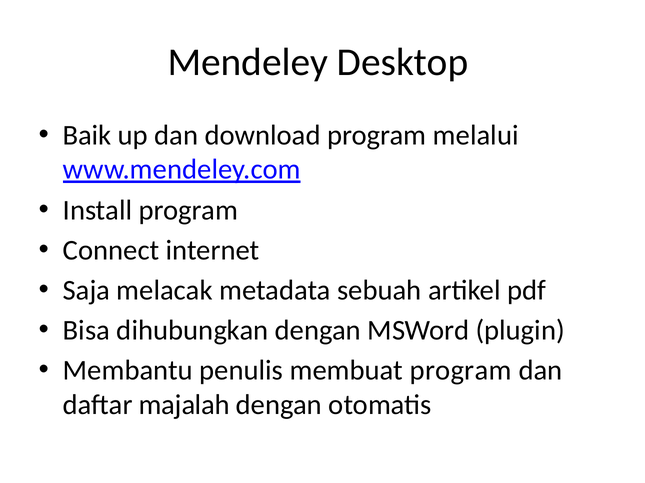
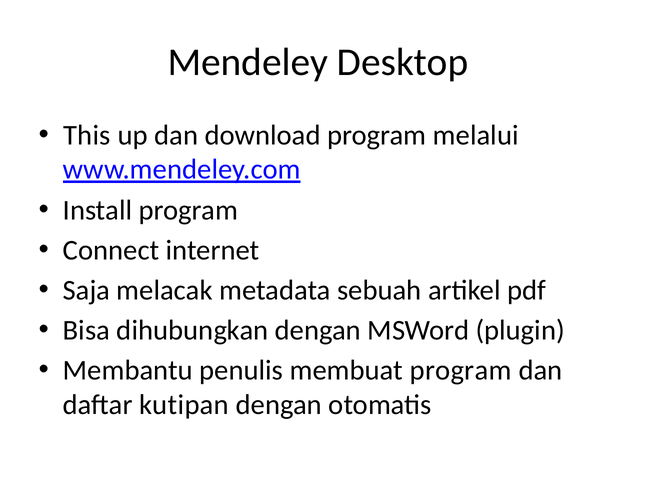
Baik: Baik -> This
majalah: majalah -> kutipan
